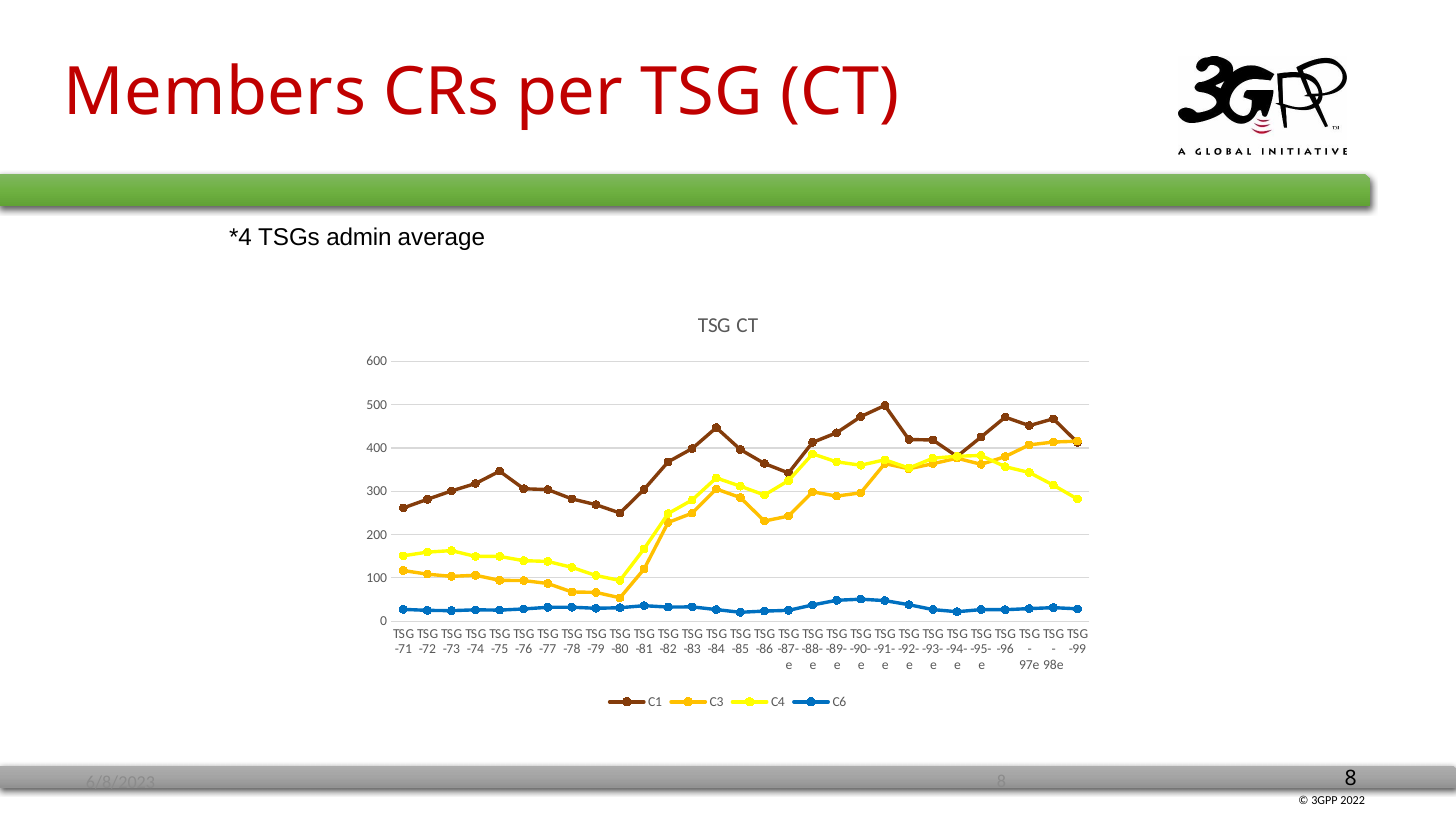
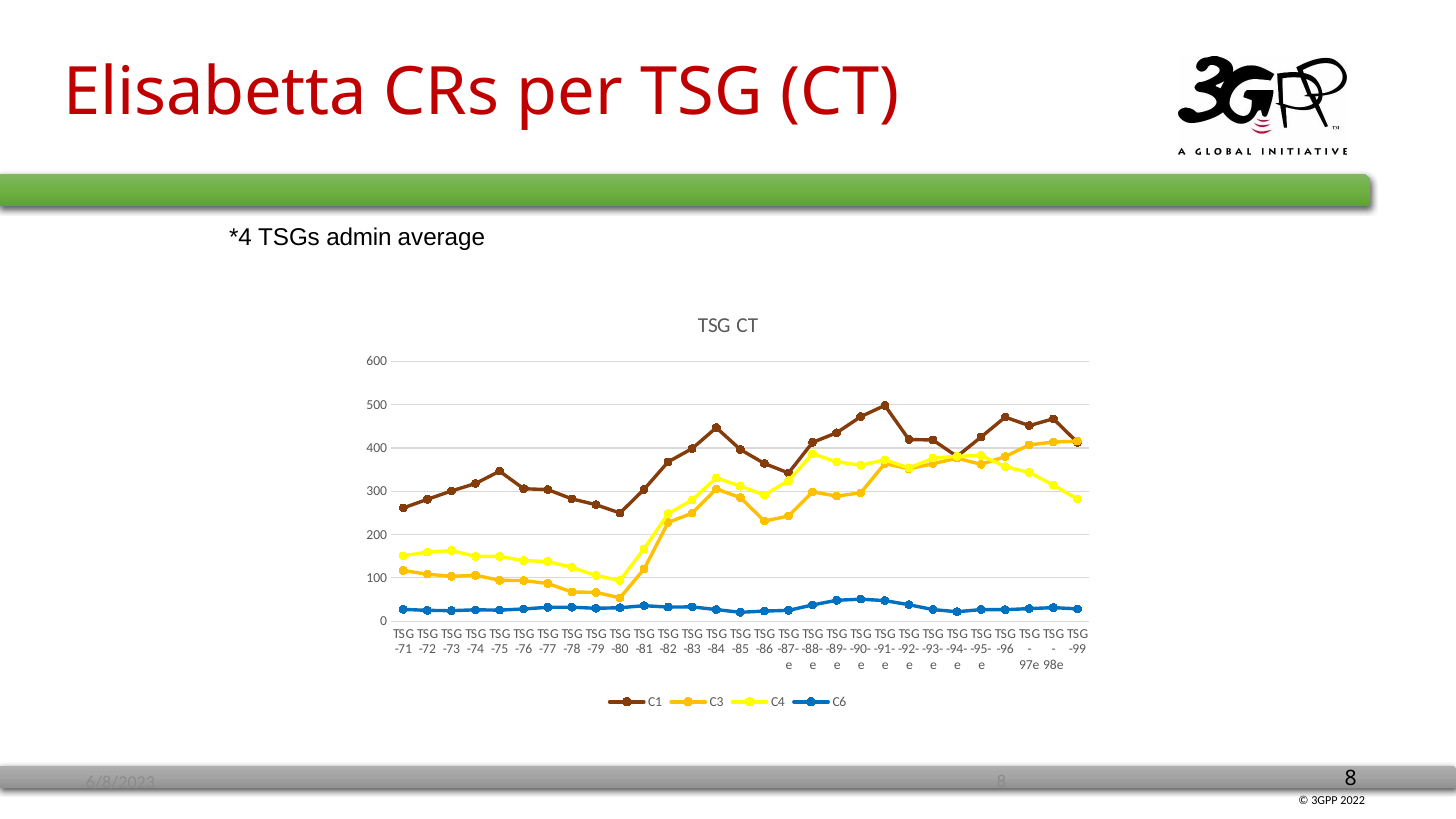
Members: Members -> Elisabetta
